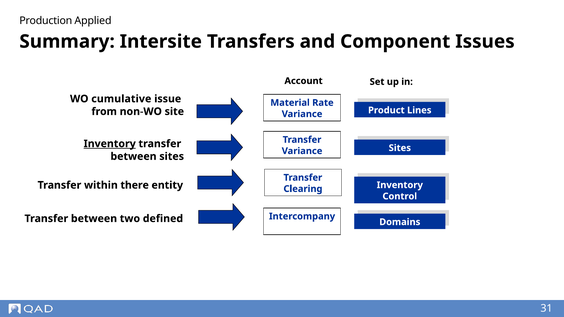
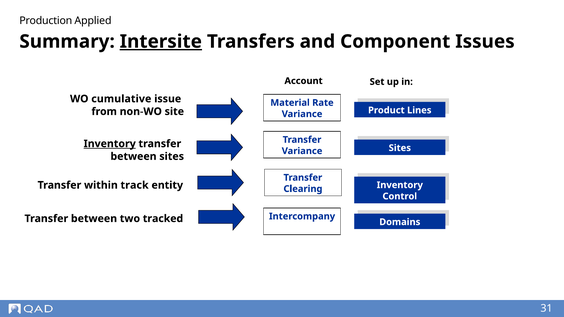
Intersite underline: none -> present
there: there -> track
defined: defined -> tracked
